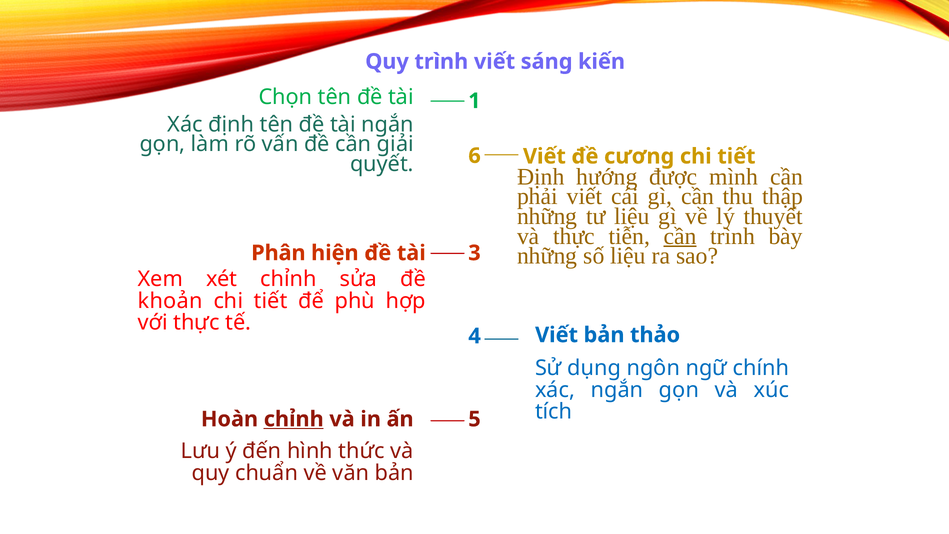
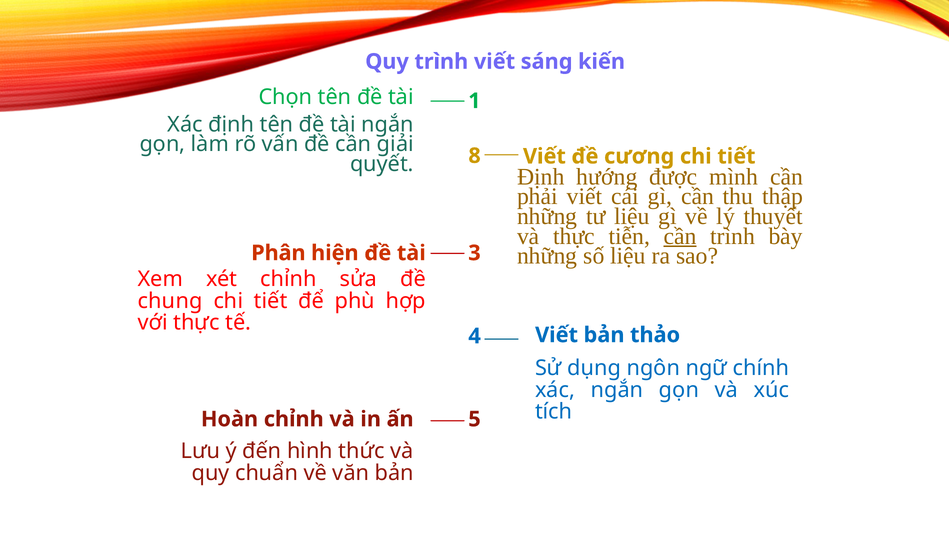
6: 6 -> 8
khoản: khoản -> chung
chỉnh at (294, 419) underline: present -> none
